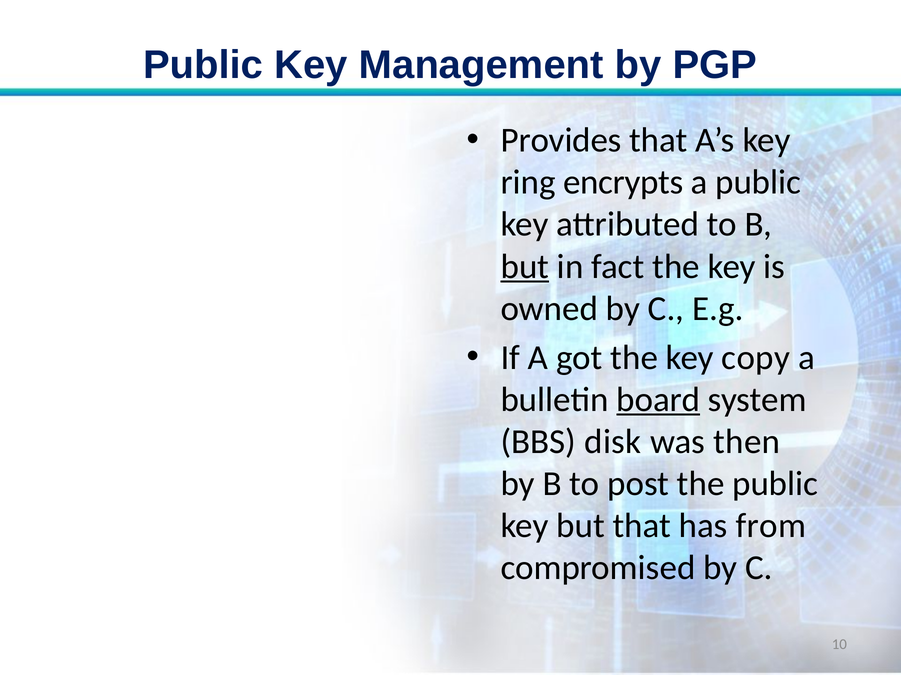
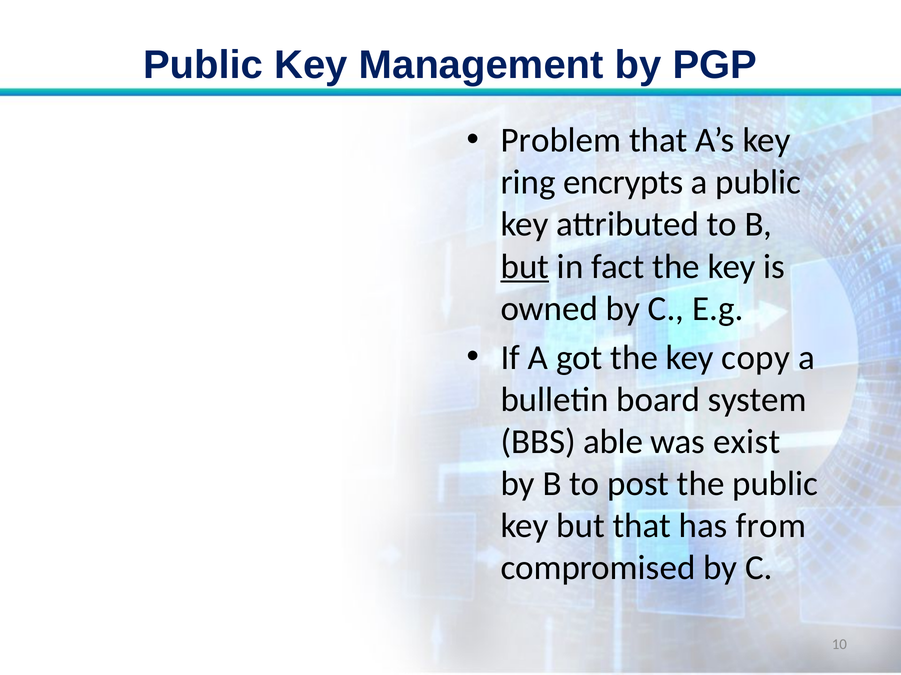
Provides: Provides -> Problem
board underline: present -> none
disk: disk -> able
then: then -> exist
